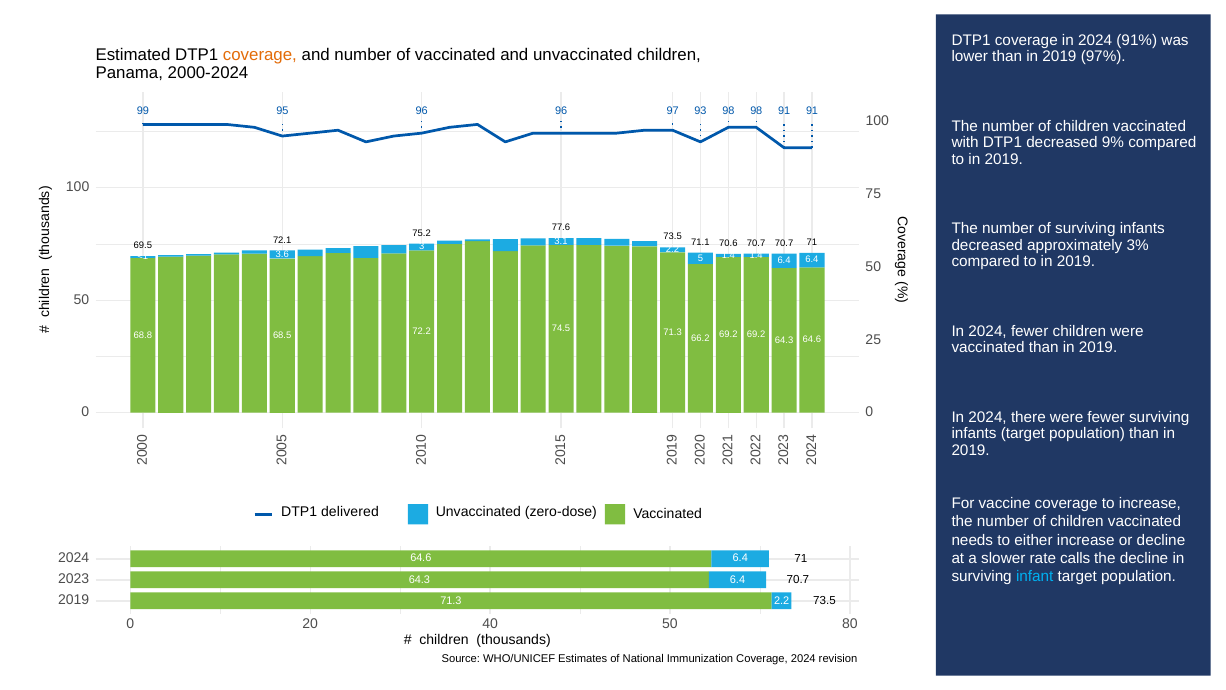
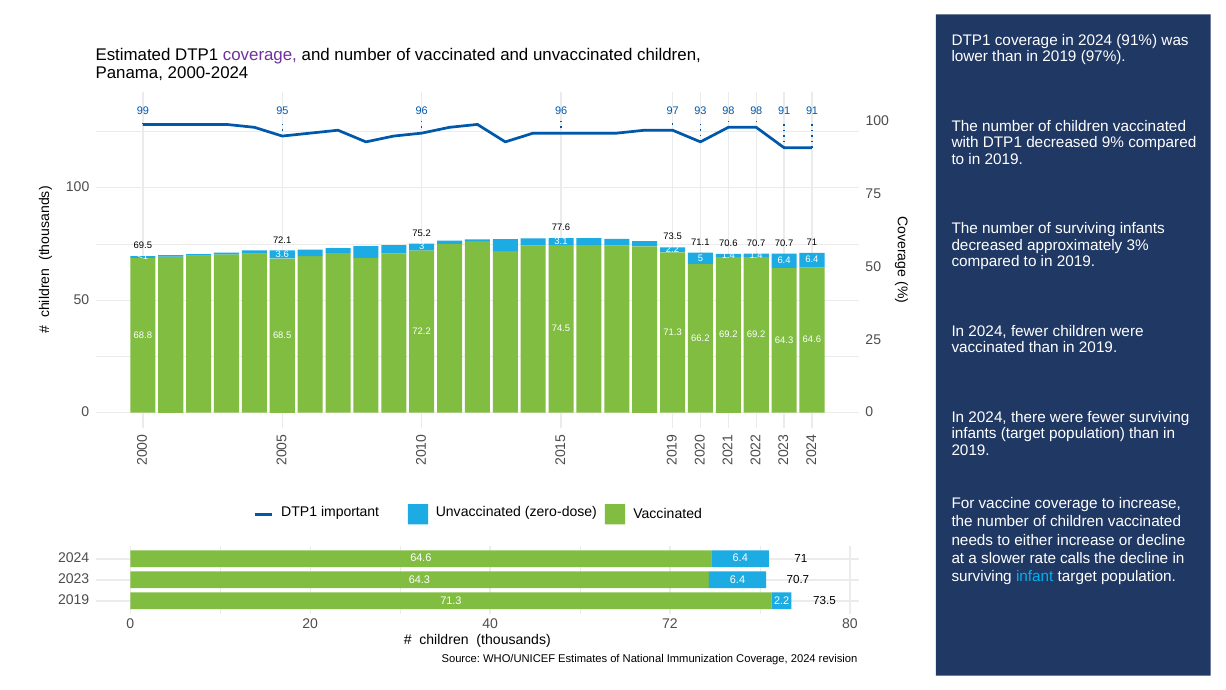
coverage at (260, 54) colour: orange -> purple
delivered: delivered -> important
40 50: 50 -> 72
